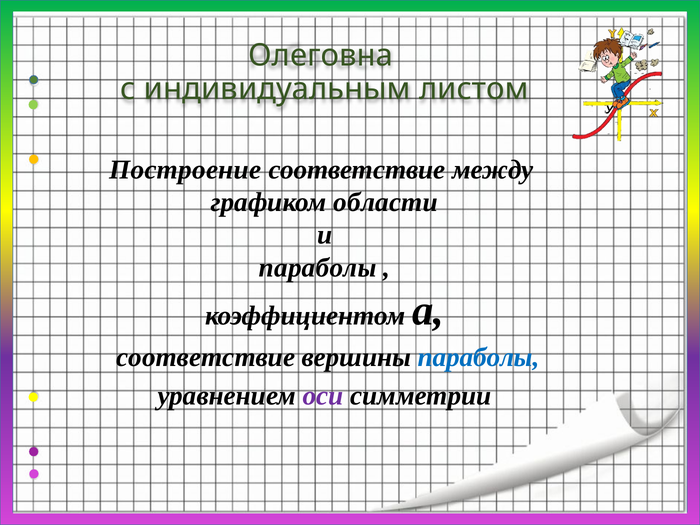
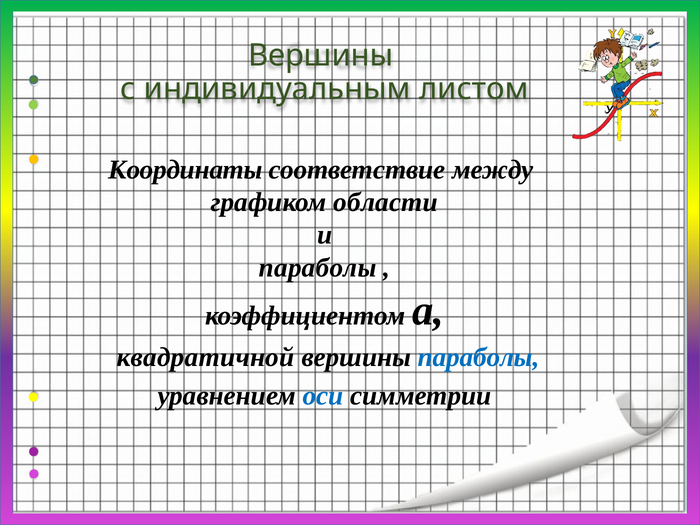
Олеговна at (321, 56): Олеговна -> Вершины
Построение: Построение -> Координаты
соответствие at (206, 357): соответствие -> квадратичной
оси colour: purple -> blue
